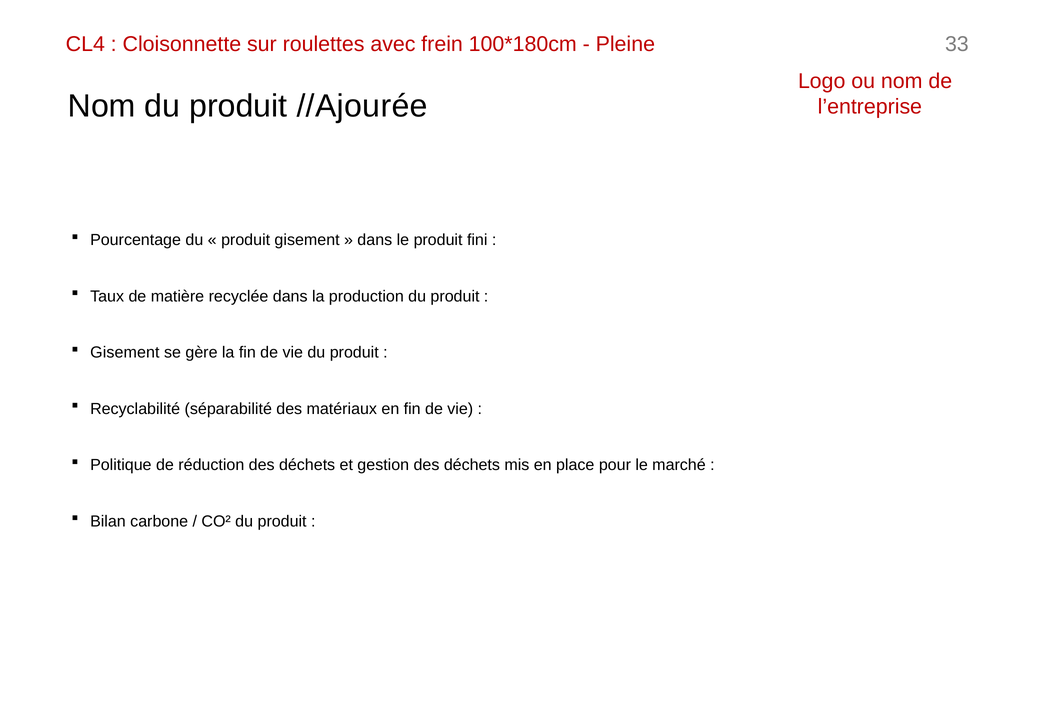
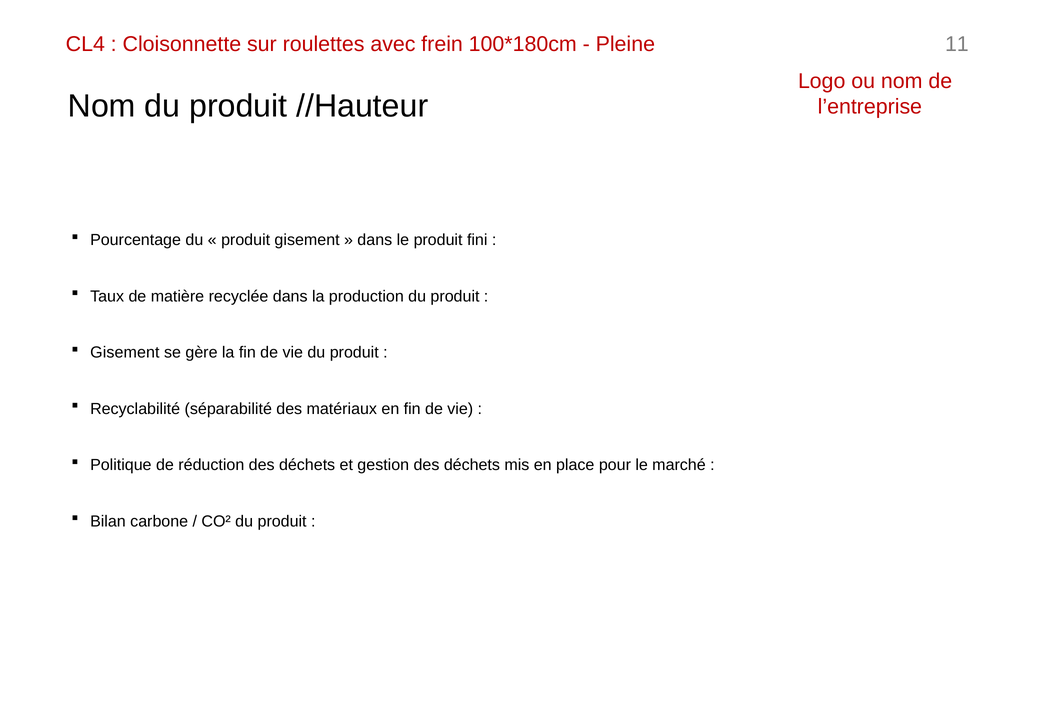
33: 33 -> 11
//Ajourée: //Ajourée -> //Hauteur
